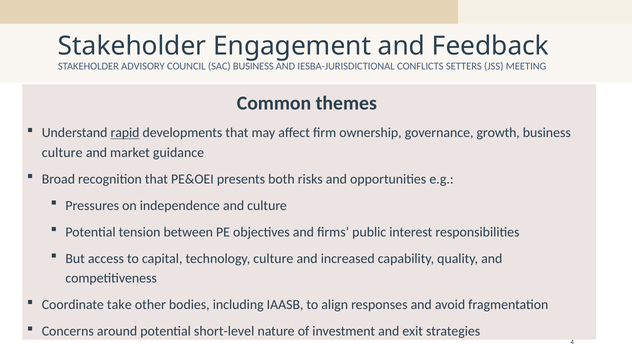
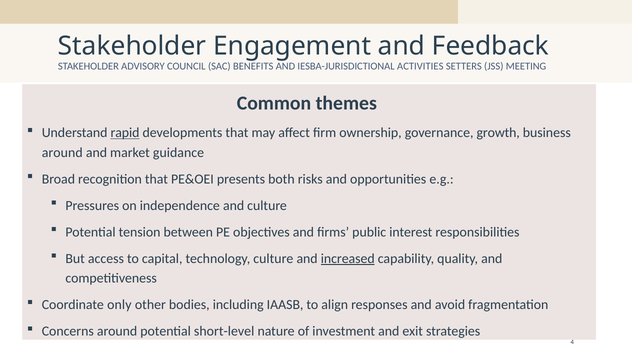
SAC BUSINESS: BUSINESS -> BENEFITS
CONFLICTS: CONFLICTS -> ACTIVITIES
culture at (62, 153): culture -> around
increased underline: none -> present
take: take -> only
